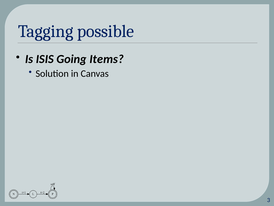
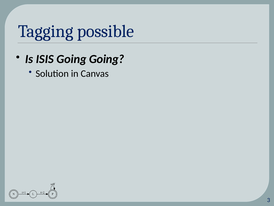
Going Items: Items -> Going
